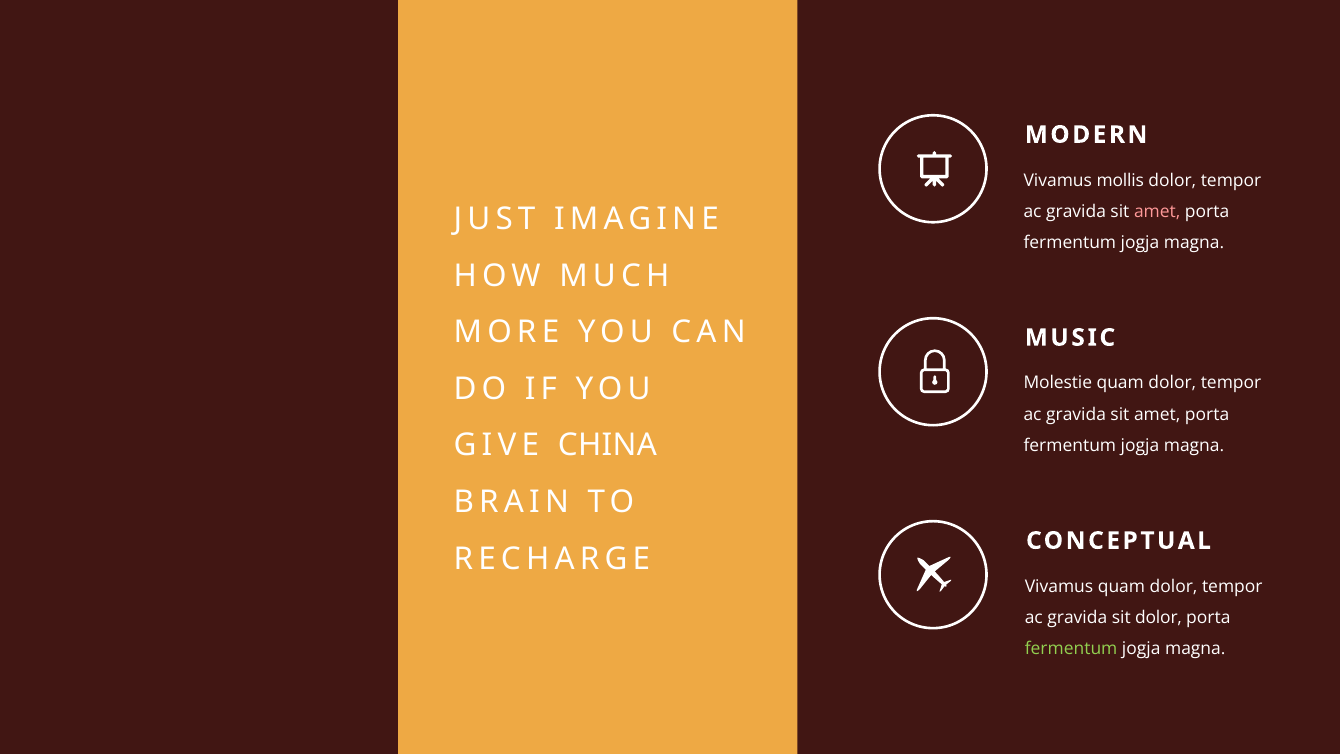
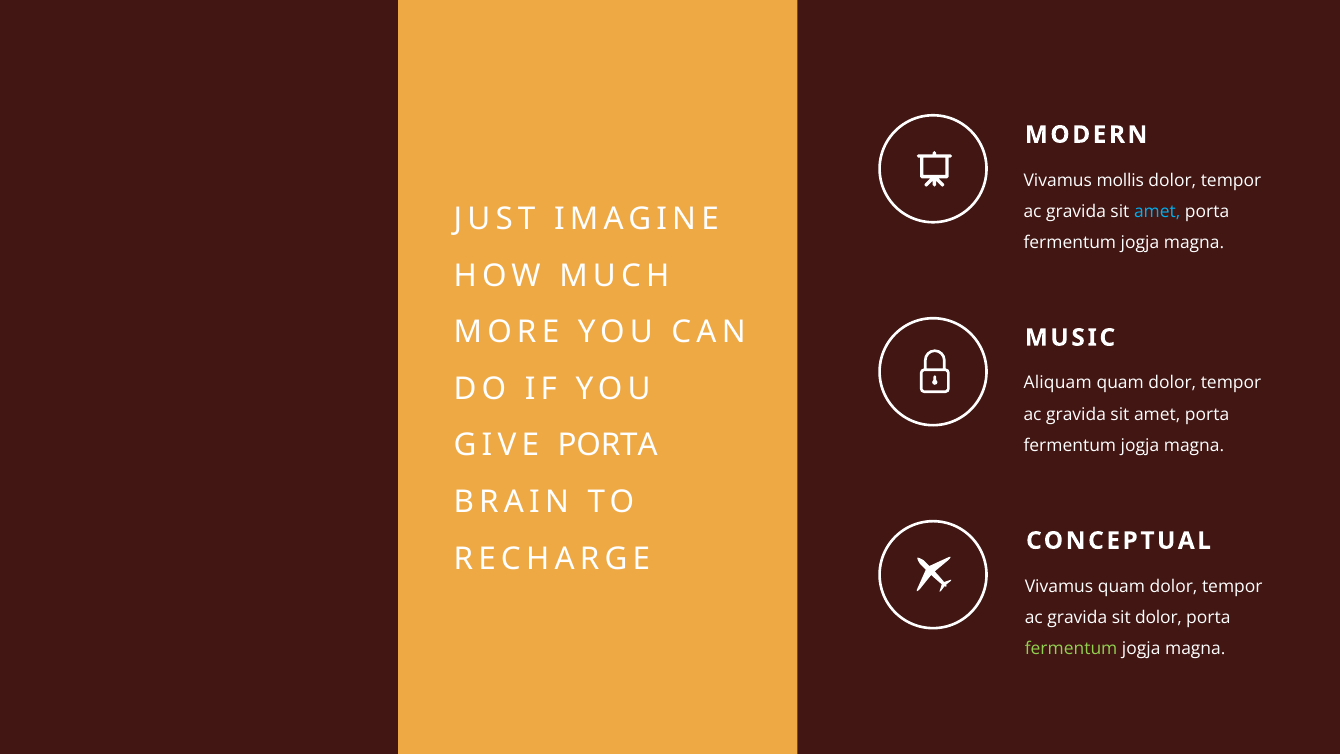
amet at (1157, 212) colour: pink -> light blue
Molestie: Molestie -> Aliquam
GIVE CHINA: CHINA -> PORTA
